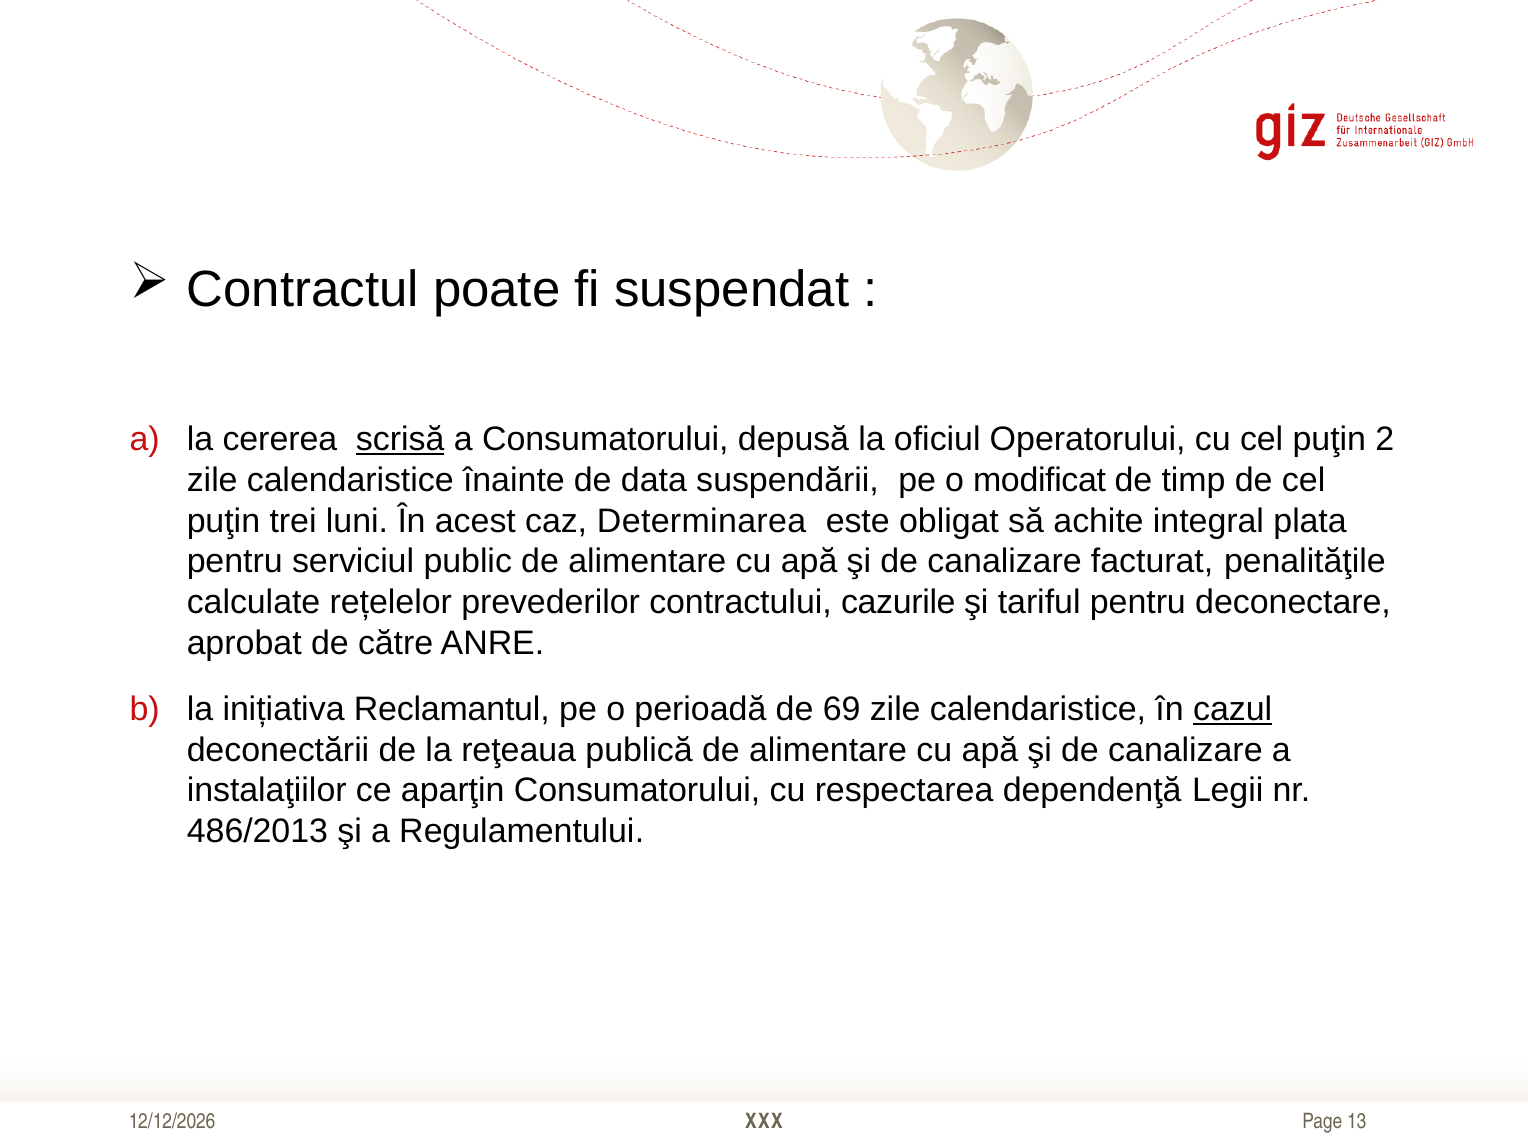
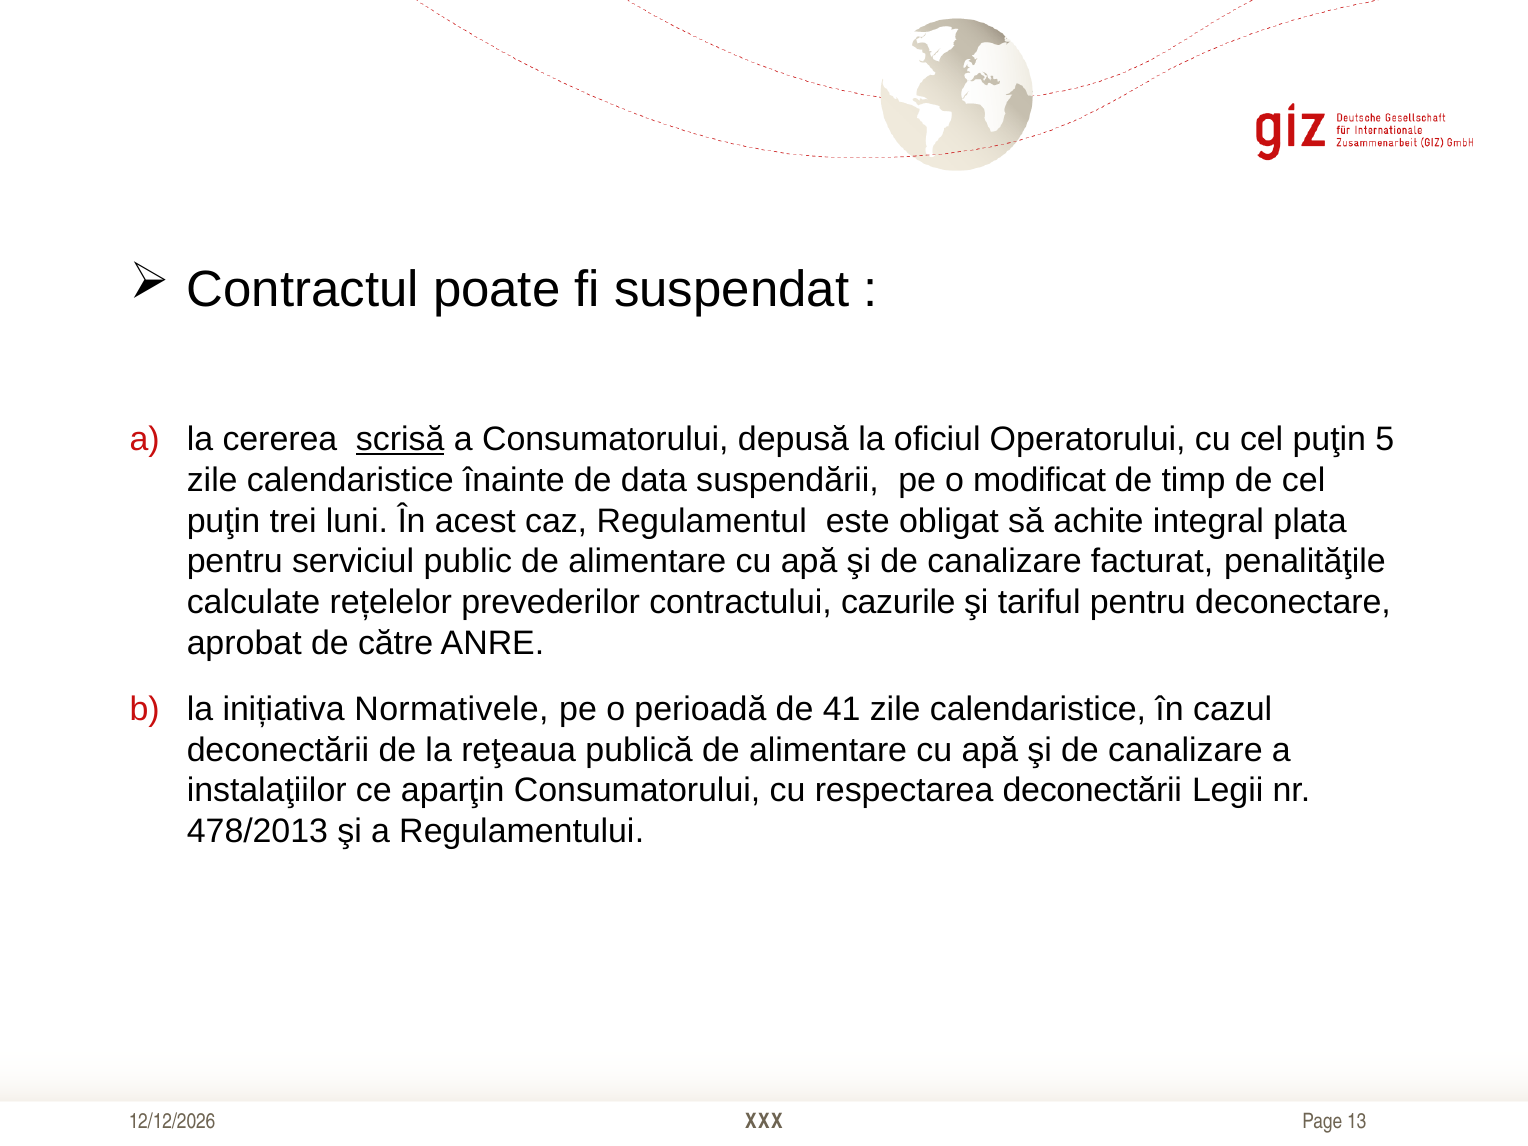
2: 2 -> 5
Determinarea: Determinarea -> Regulamentul
Reclamantul: Reclamantul -> Normativele
69: 69 -> 41
cazul underline: present -> none
respectarea dependenţă: dependenţă -> deconectării
486/2013: 486/2013 -> 478/2013
